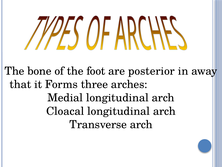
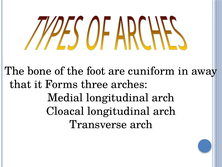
posterior: posterior -> cuniform
